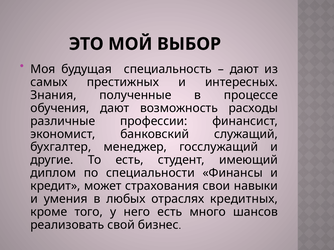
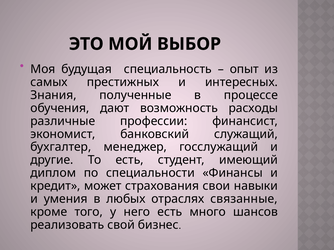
дают at (244, 69): дают -> опыт
кредитных: кредитных -> связанные
